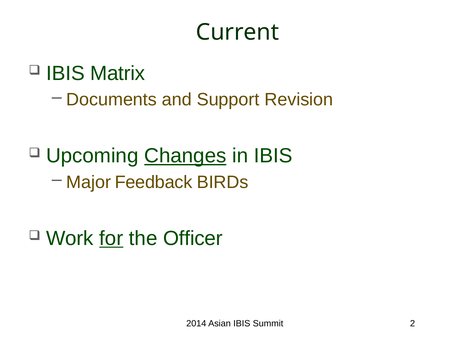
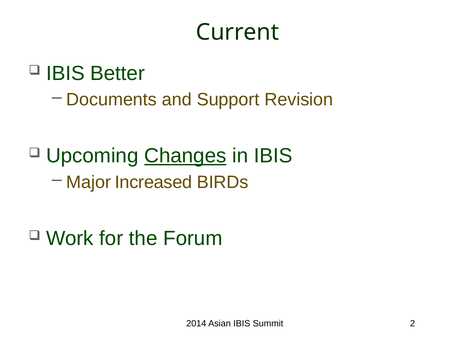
Matrix: Matrix -> Better
Feedback: Feedback -> Increased
for underline: present -> none
Officer: Officer -> Forum
